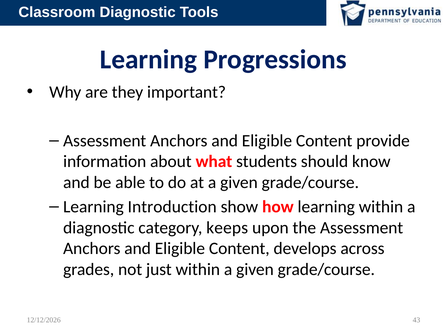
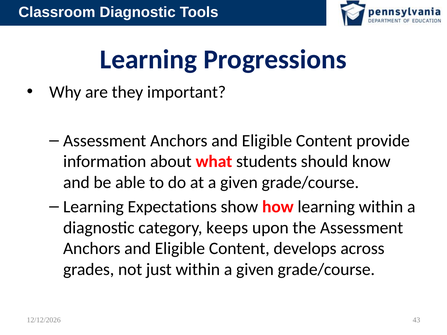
Introduction: Introduction -> Expectations
